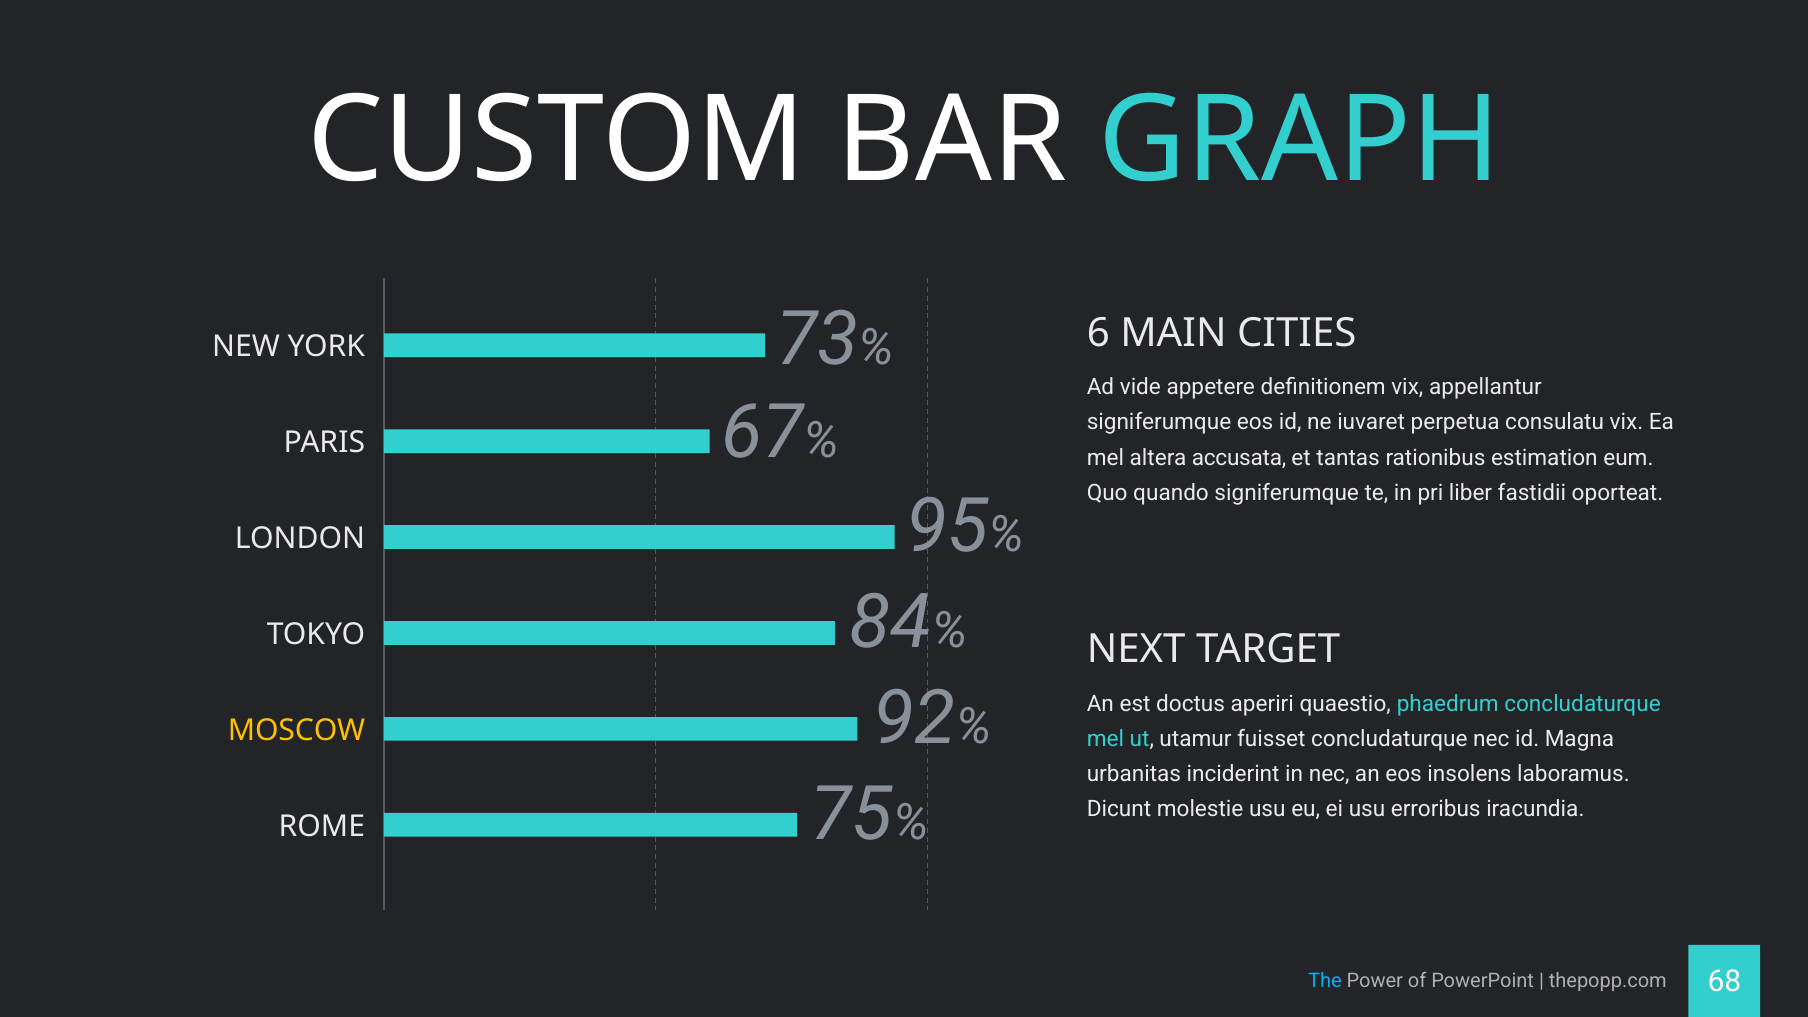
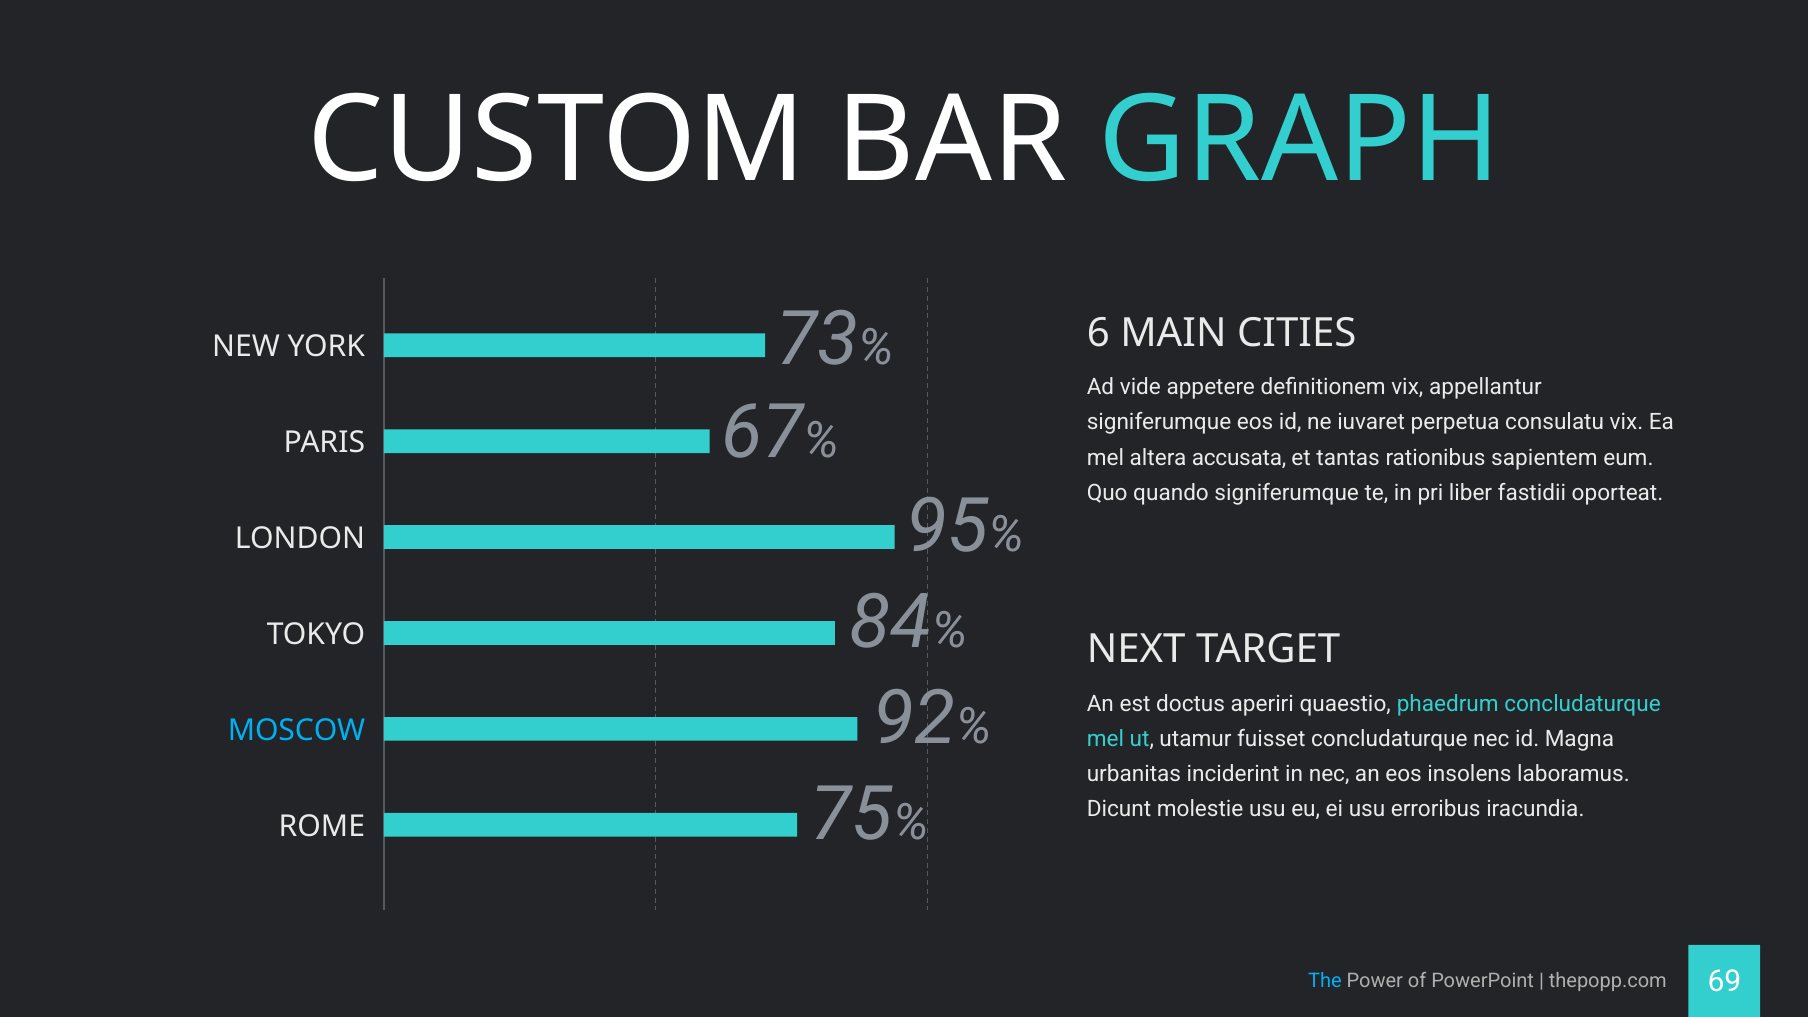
estimation: estimation -> sapientem
MOSCOW colour: yellow -> light blue
68: 68 -> 69
